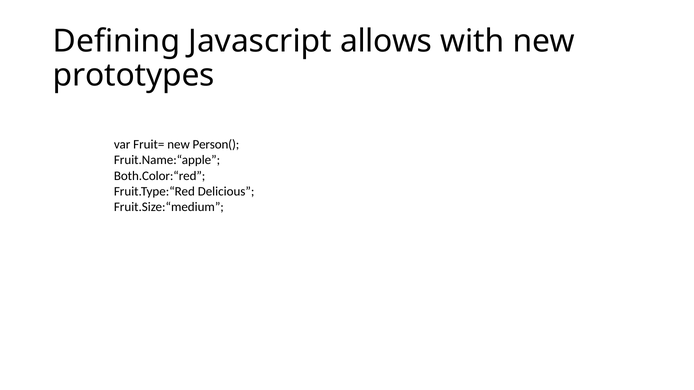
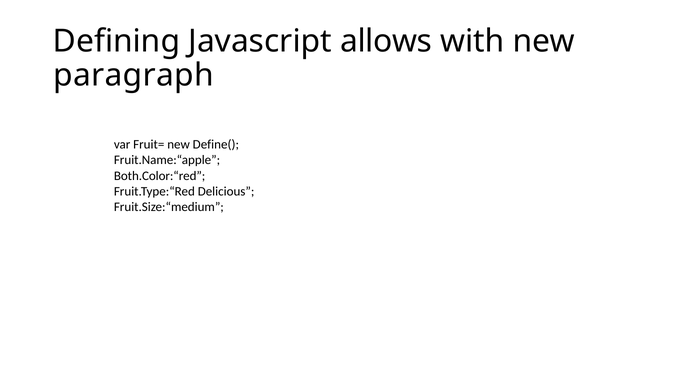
prototypes: prototypes -> paragraph
Person(: Person( -> Define(
